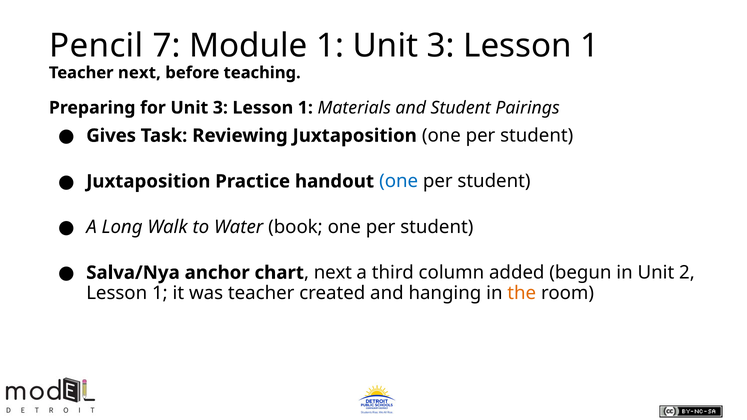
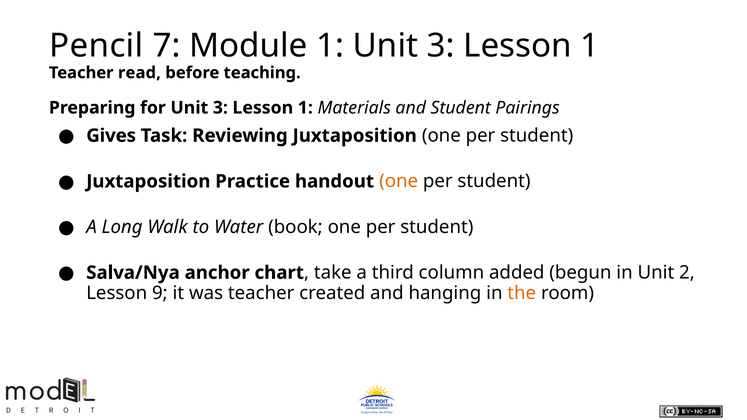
Teacher next: next -> read
one at (399, 181) colour: blue -> orange
next at (333, 273): next -> take
1 at (160, 293): 1 -> 9
